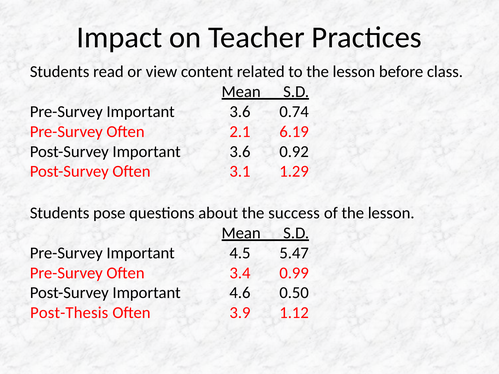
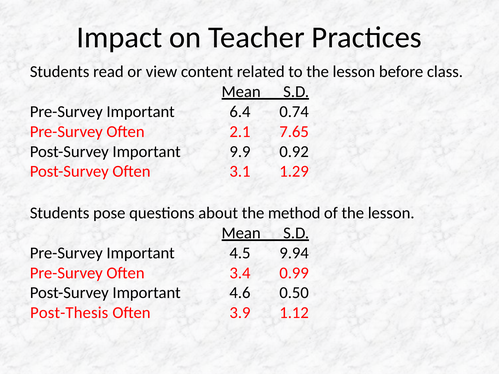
Pre-Survey Important 3.6: 3.6 -> 6.4
6.19: 6.19 -> 7.65
Post-Survey Important 3.6: 3.6 -> 9.9
success: success -> method
5.47: 5.47 -> 9.94
